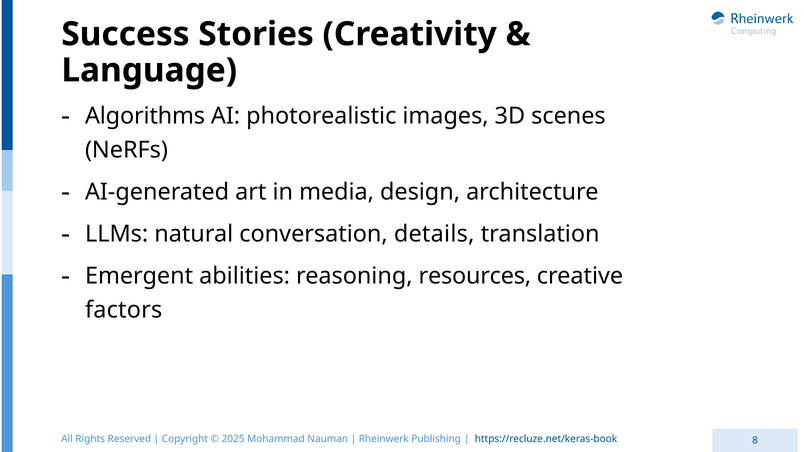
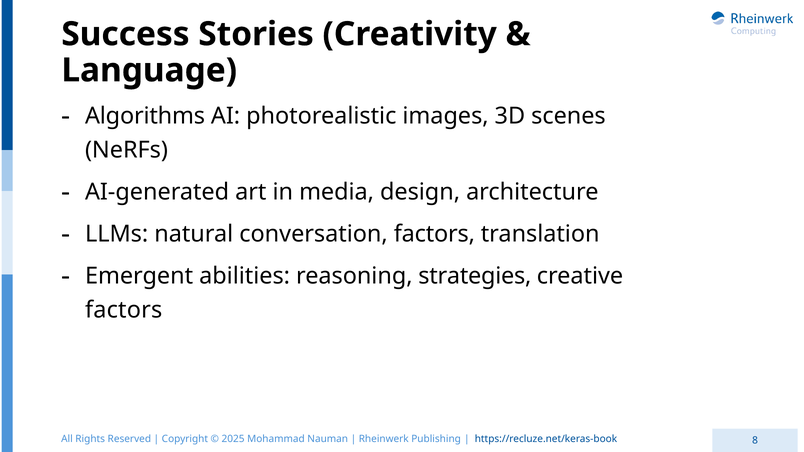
conversation details: details -> factors
resources: resources -> strategies
